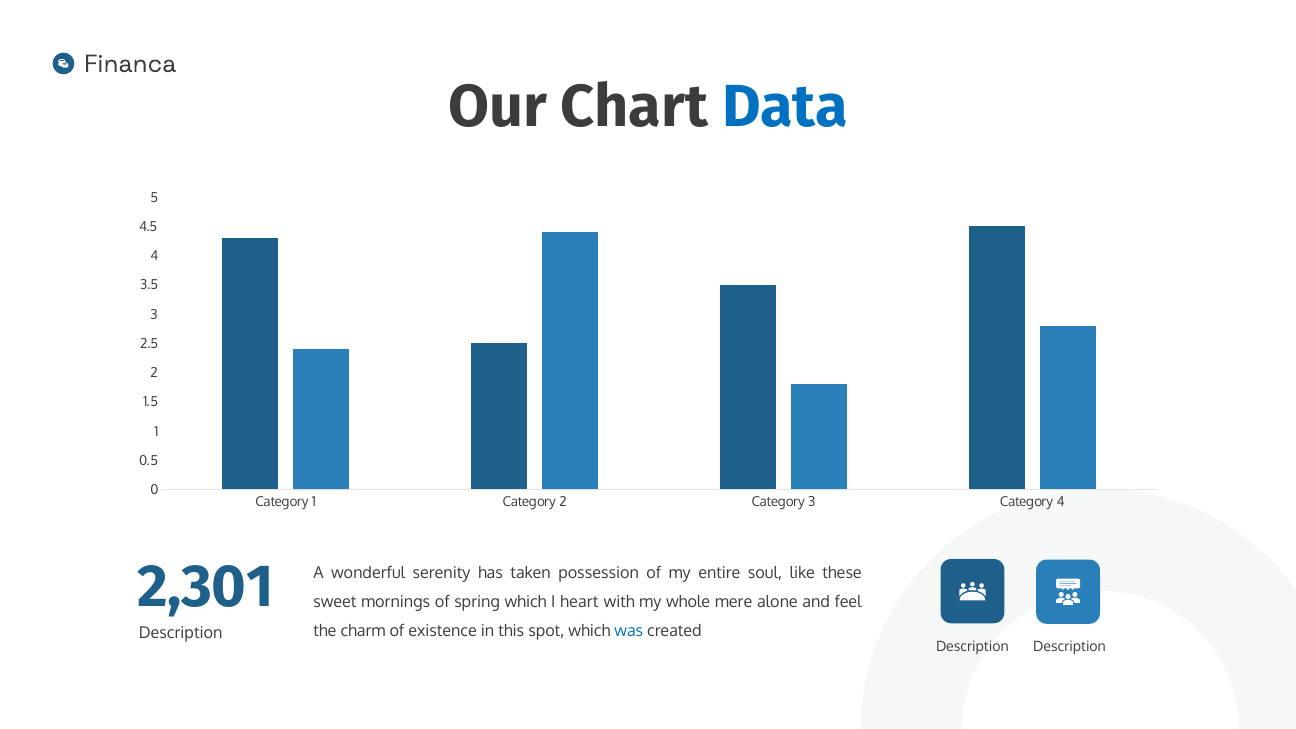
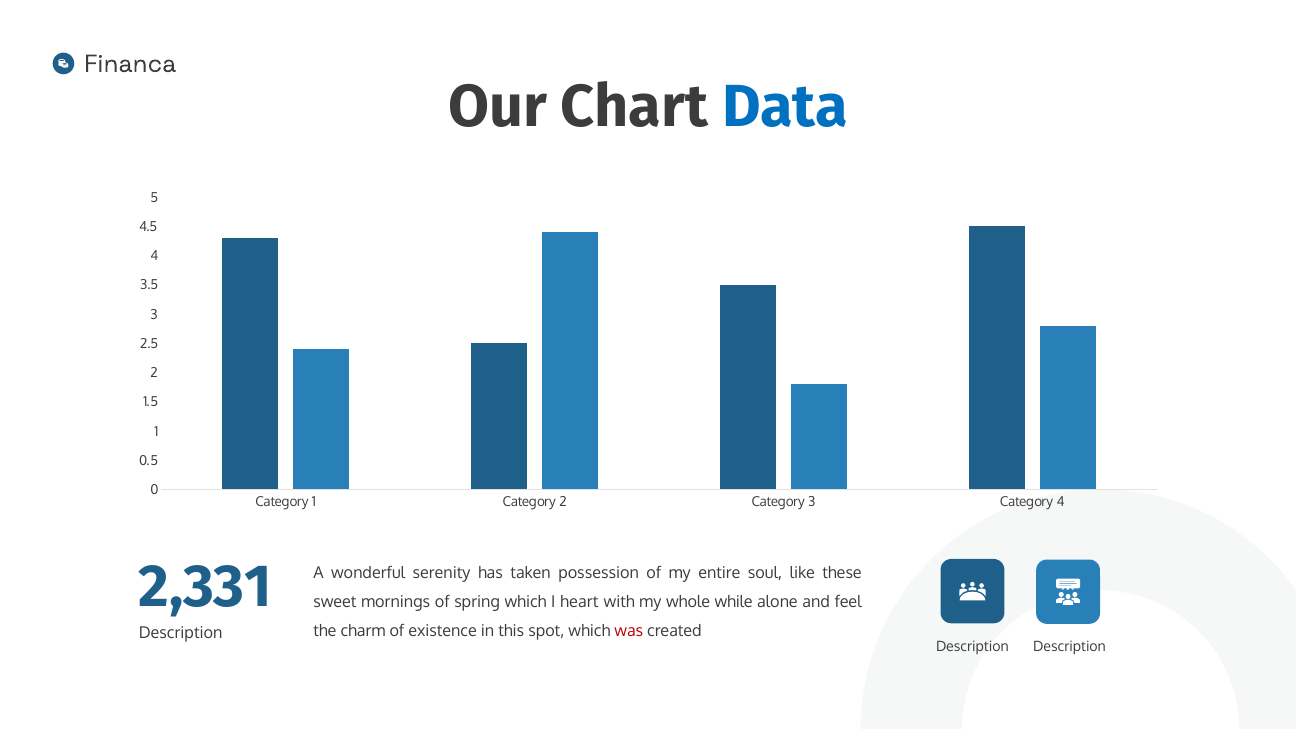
2,301: 2,301 -> 2,331
mere: mere -> while
was colour: blue -> red
